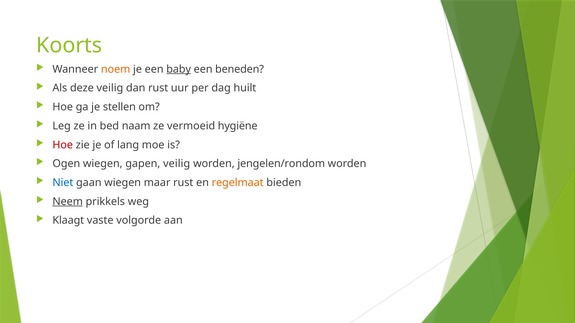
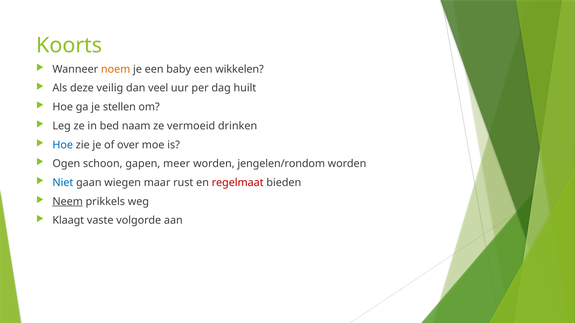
baby underline: present -> none
beneden: beneden -> wikkelen
dan rust: rust -> veel
hygiëne: hygiëne -> drinken
Hoe at (63, 145) colour: red -> blue
lang: lang -> over
Ogen wiegen: wiegen -> schoon
gapen veilig: veilig -> meer
regelmaat colour: orange -> red
